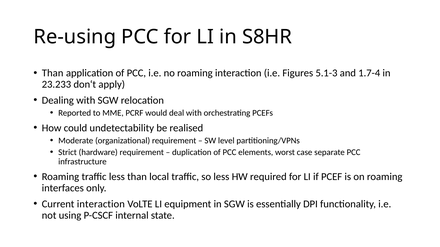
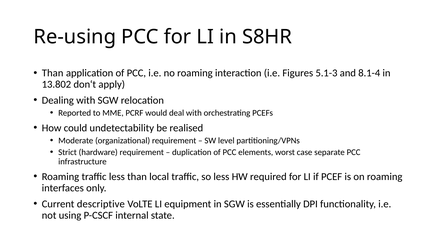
1.7-4: 1.7-4 -> 8.1-4
23.233: 23.233 -> 13.802
Current interaction: interaction -> descriptive
